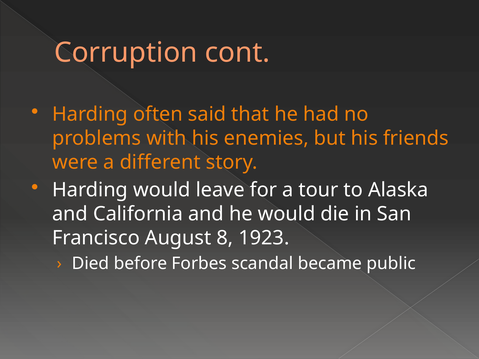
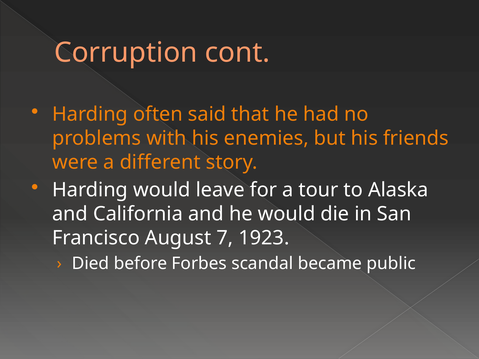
8: 8 -> 7
